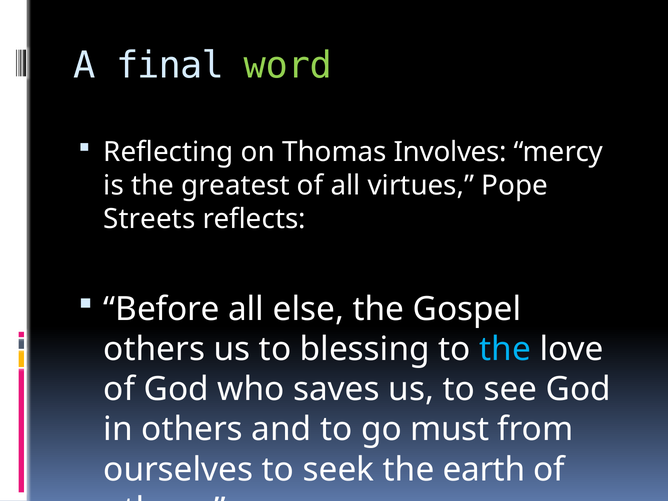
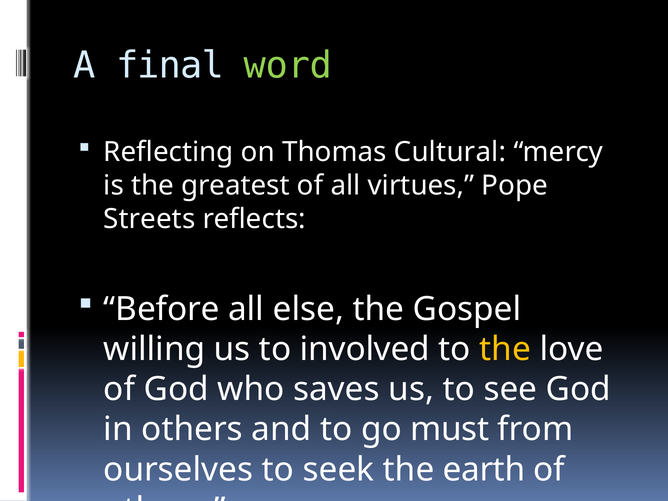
Involves: Involves -> Cultural
others at (154, 349): others -> willing
blessing: blessing -> involved
the at (505, 349) colour: light blue -> yellow
